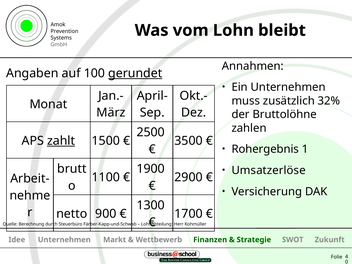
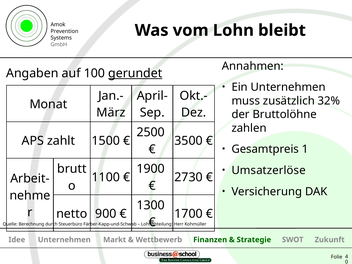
zahlt underline: present -> none
Rohergebnis: Rohergebnis -> Gesamtpreis
2900: 2900 -> 2730
